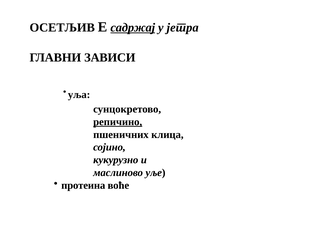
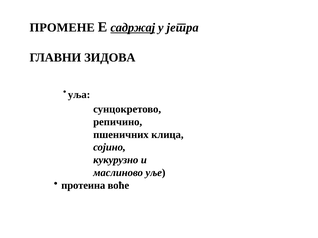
ОСЕТЉИВ: ОСЕТЉИВ -> ПРОМЕНЕ
ЗАВИСИ: ЗАВИСИ -> ЗИДОВА
репичино underline: present -> none
